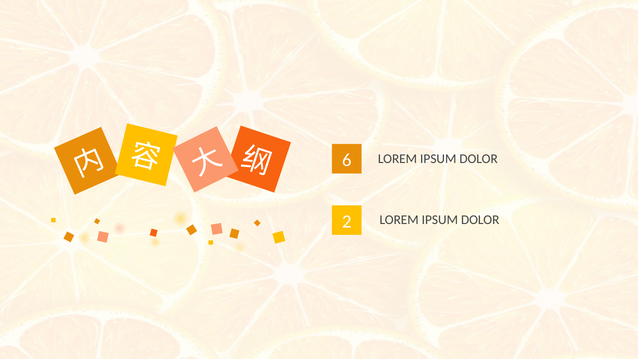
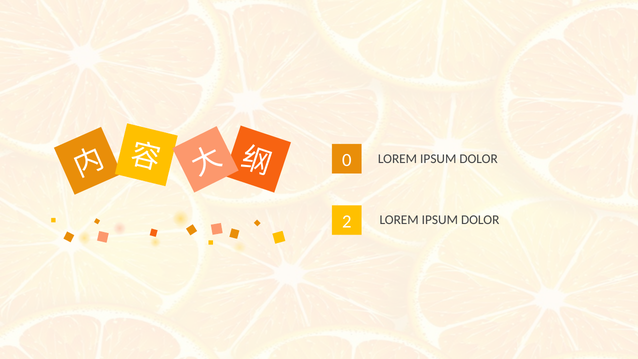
6: 6 -> 0
